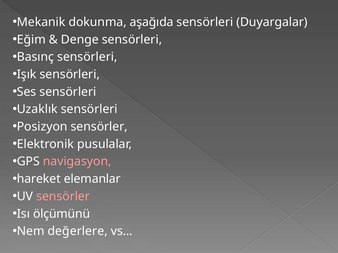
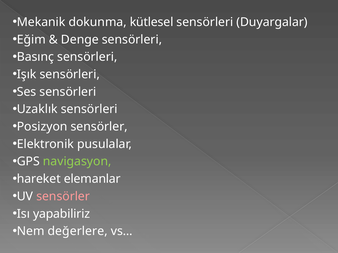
aşağıda: aşağıda -> kütlesel
navigasyon colour: pink -> light green
ölçümünü: ölçümünü -> yapabiliriz
